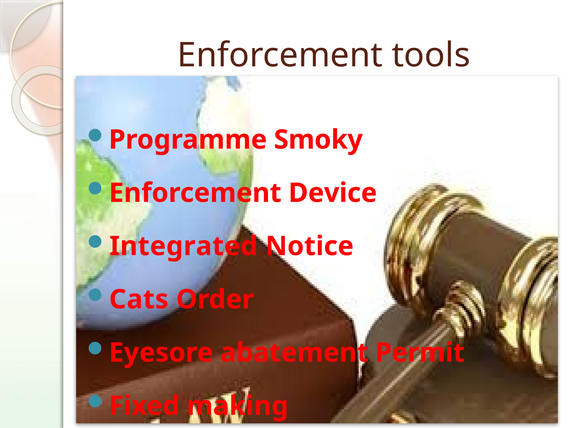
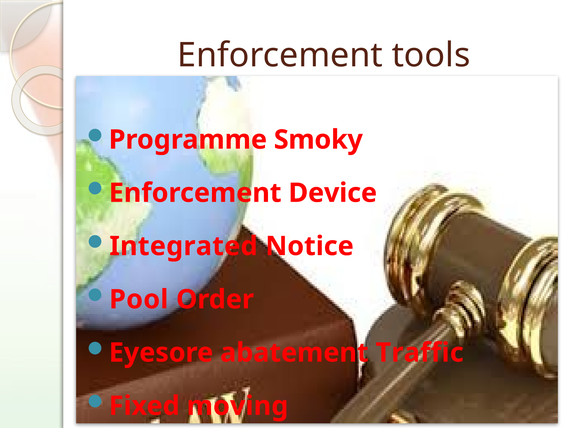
Cats: Cats -> Pool
Permit: Permit -> Traffic
making: making -> moving
